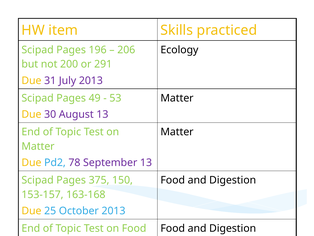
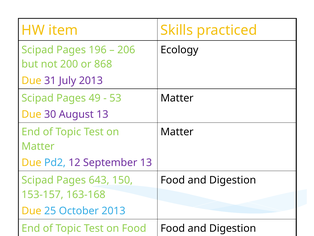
291: 291 -> 868
78: 78 -> 12
375: 375 -> 643
